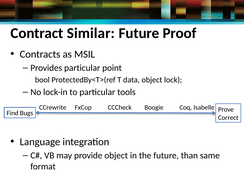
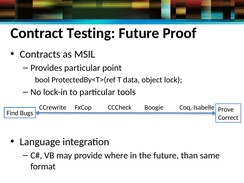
Similar: Similar -> Testing
provide object: object -> where
